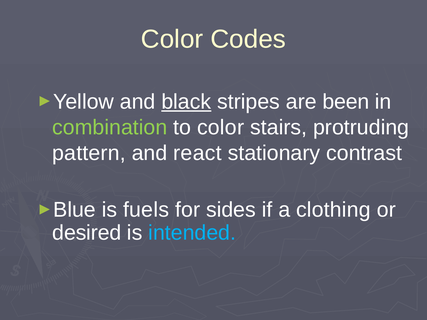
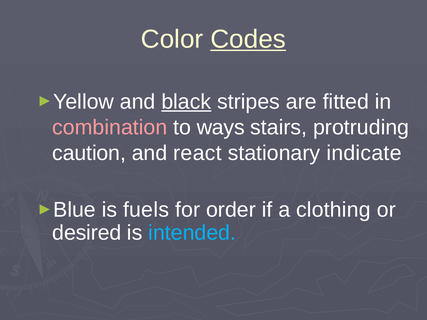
Codes underline: none -> present
been: been -> fitted
combination colour: light green -> pink
to color: color -> ways
pattern: pattern -> caution
contrast: contrast -> indicate
sides: sides -> order
